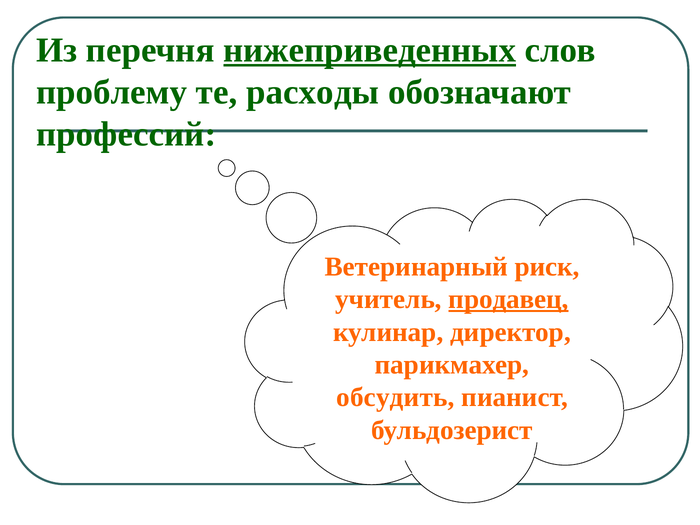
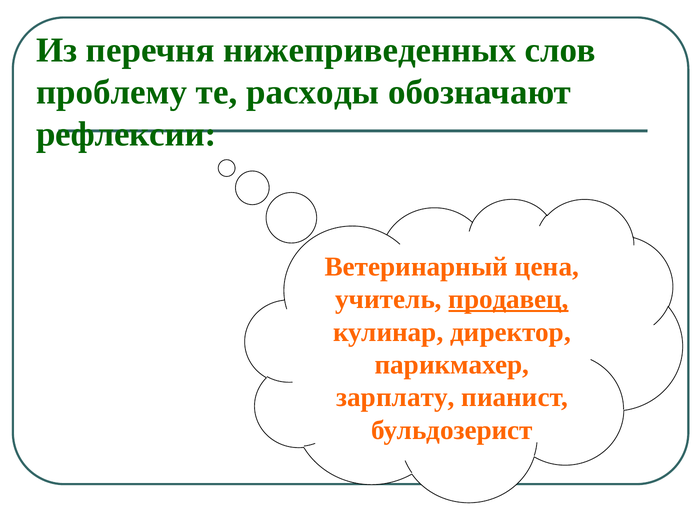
нижеприведенных underline: present -> none
профессий: профессий -> рефлексии
риск: риск -> цена
обсудить: обсудить -> зарплату
